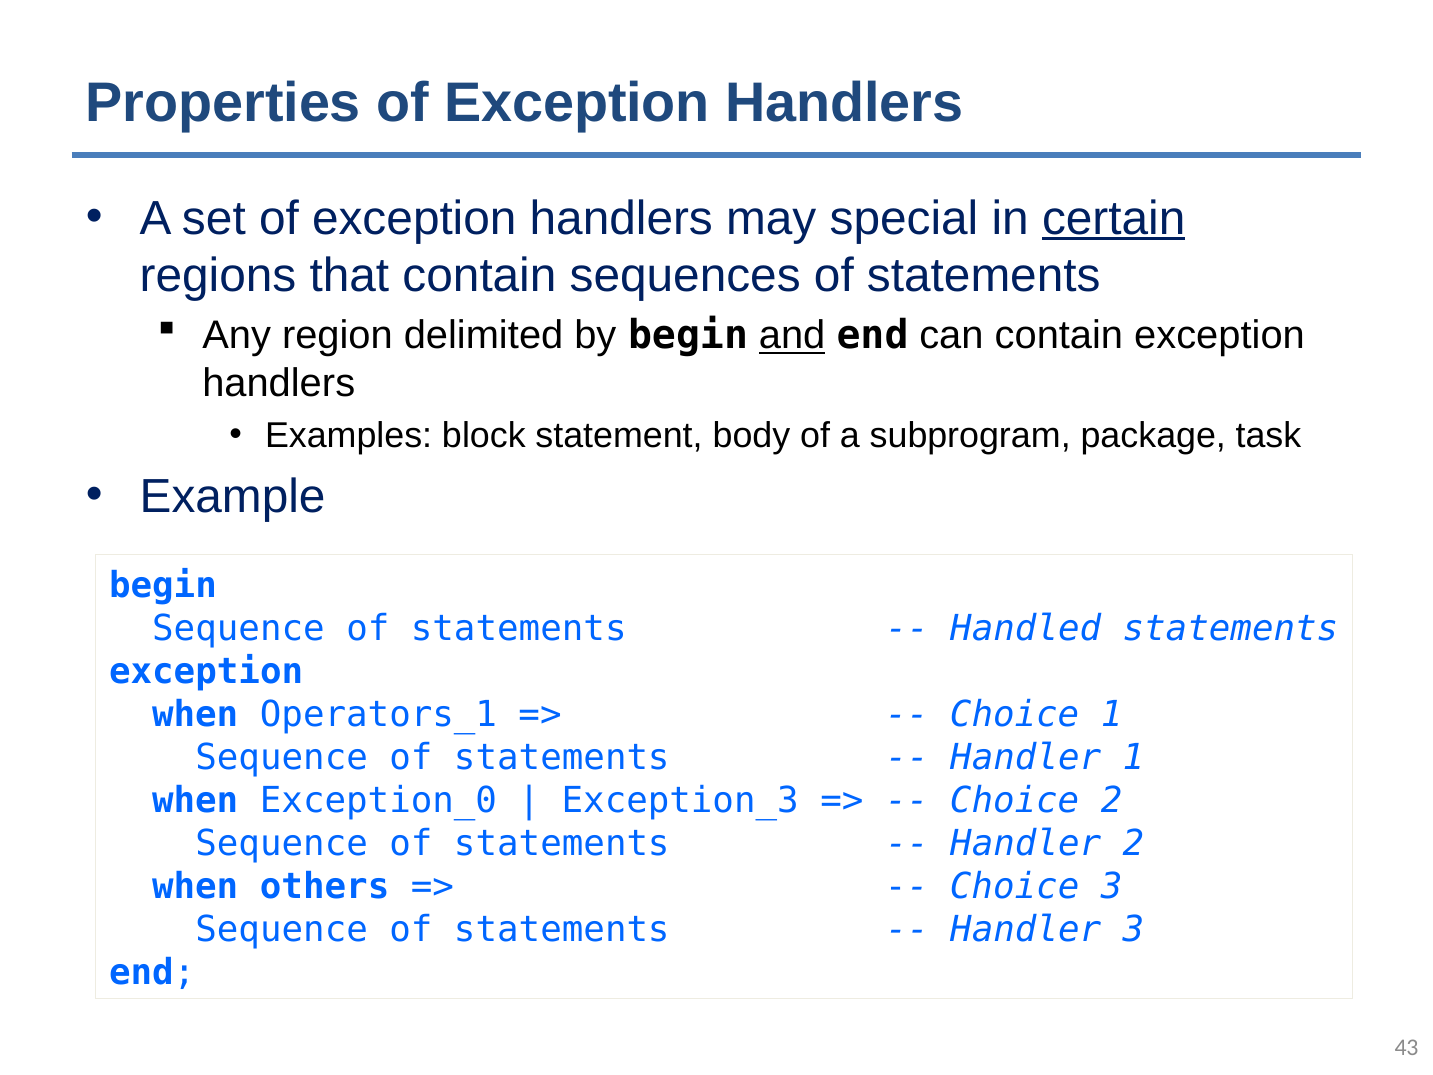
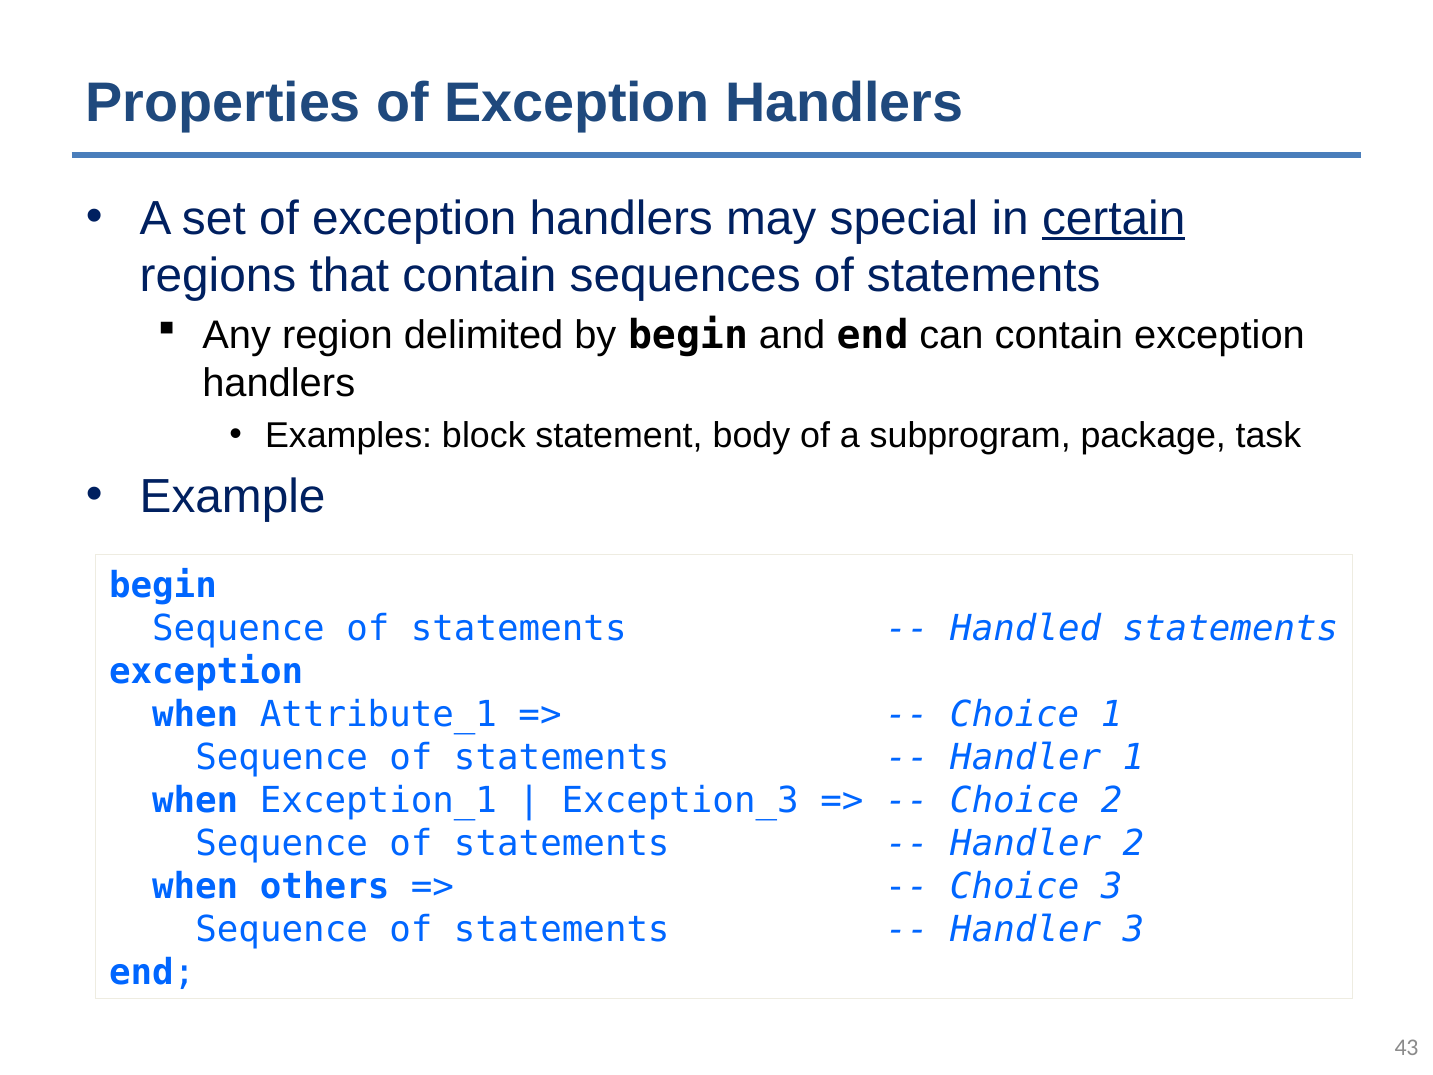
and underline: present -> none
Operators_1: Operators_1 -> Attribute_1
Exception_0: Exception_0 -> Exception_1
